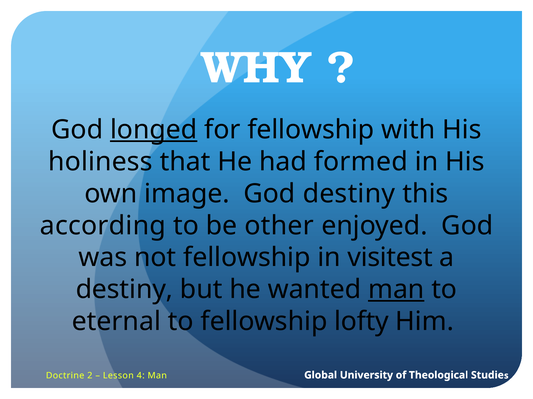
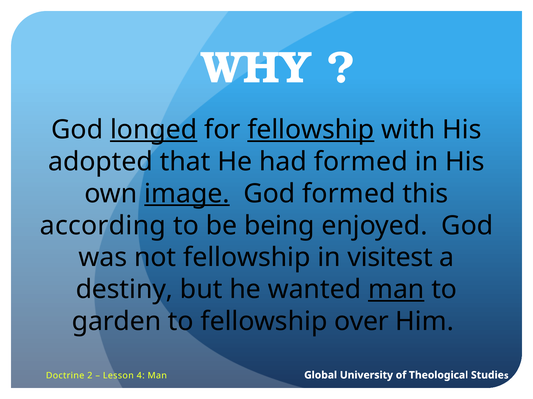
fellowship at (311, 130) underline: none -> present
holiness: holiness -> adopted
image underline: none -> present
God destiny: destiny -> formed
other: other -> being
eternal: eternal -> garden
lofty: lofty -> over
